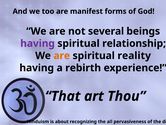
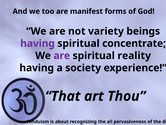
several: several -> variety
relationship: relationship -> concentrate
are at (62, 55) colour: orange -> purple
rebirth: rebirth -> society
